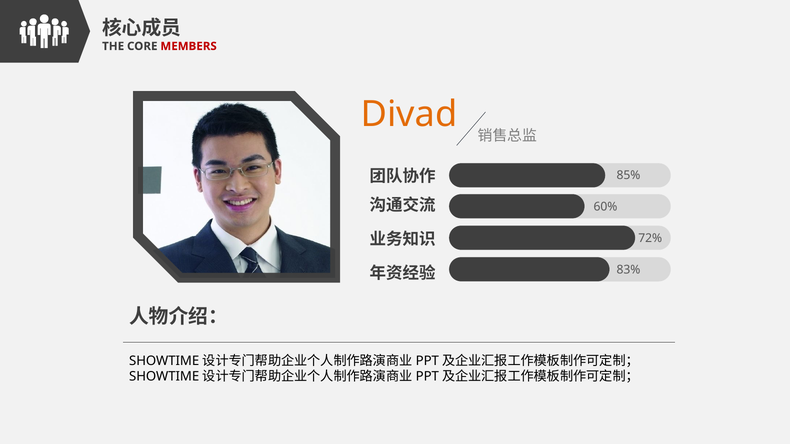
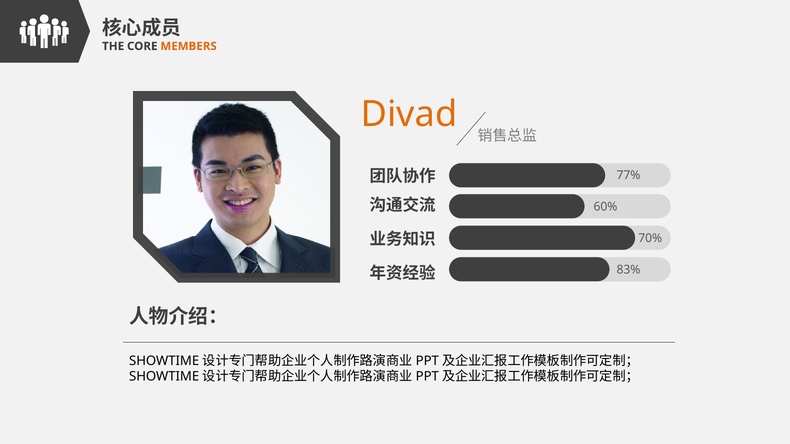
MEMBERS colour: red -> orange
85%: 85% -> 77%
72%: 72% -> 70%
